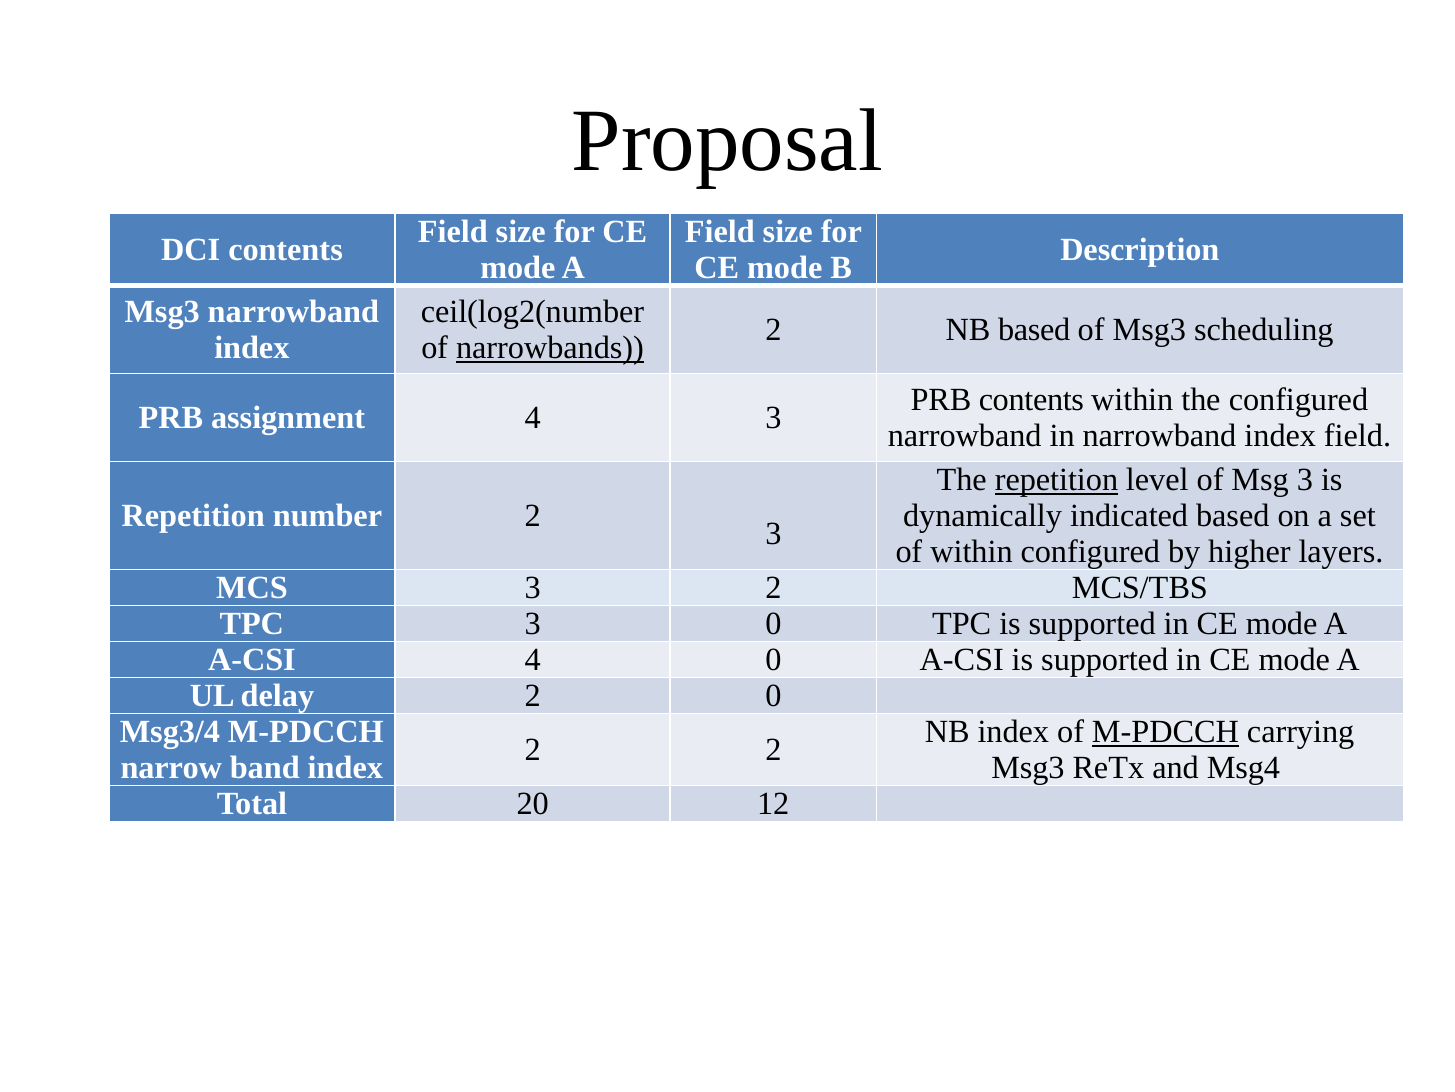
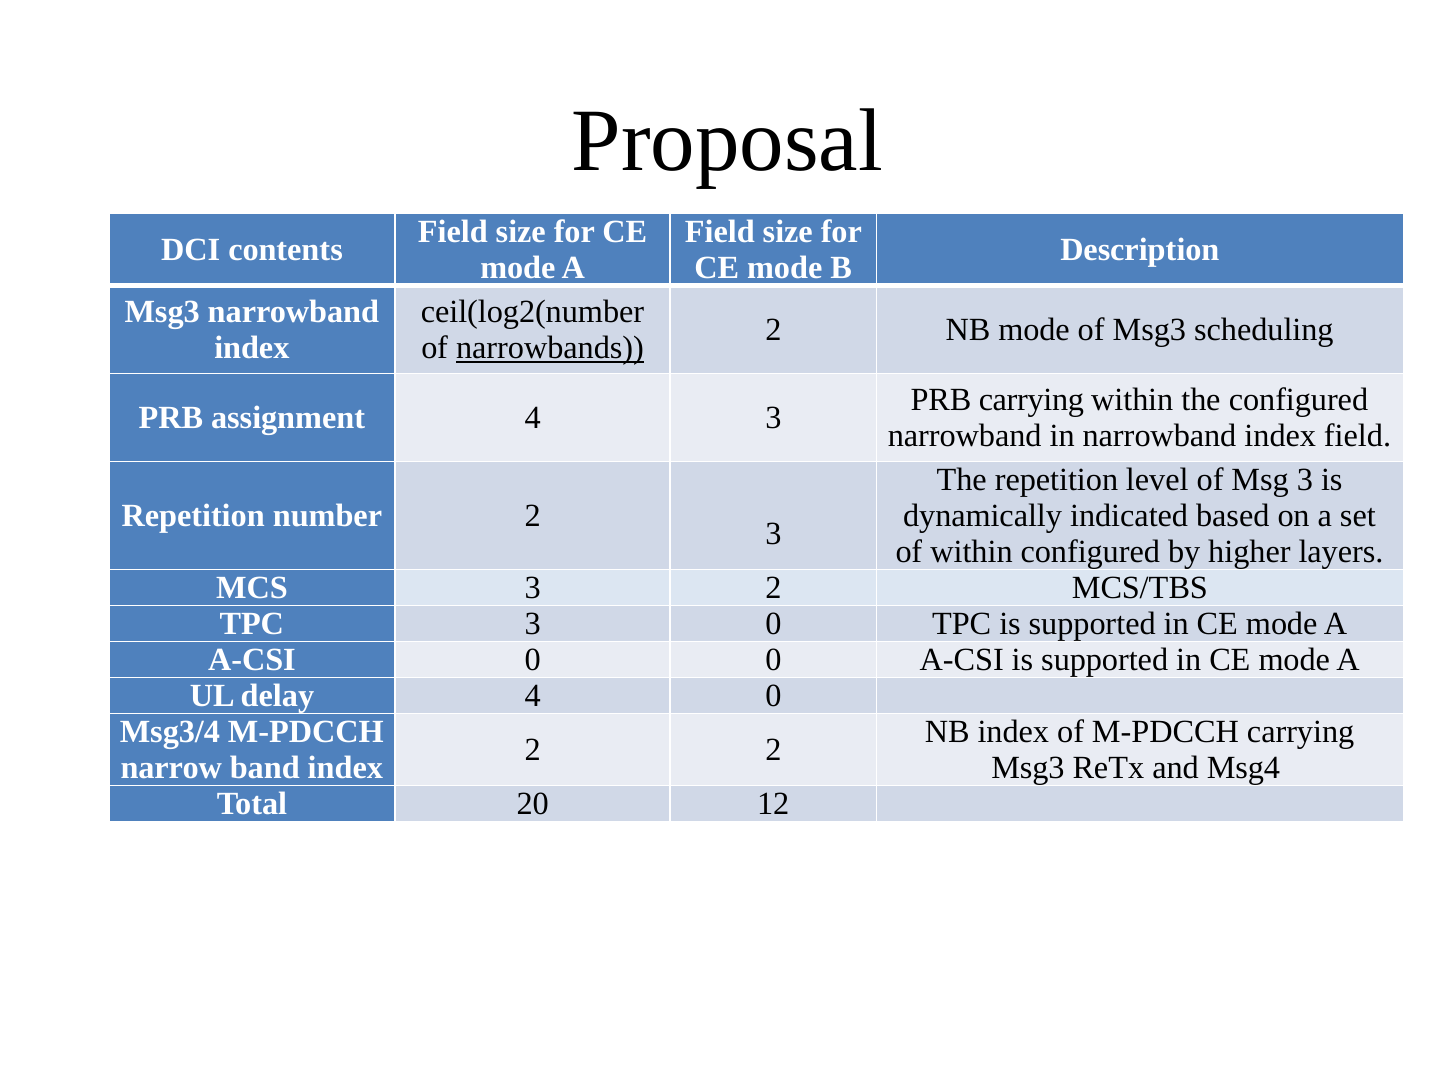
NB based: based -> mode
PRB contents: contents -> carrying
repetition at (1056, 480) underline: present -> none
A-CSI 4: 4 -> 0
delay 2: 2 -> 4
M-PDCCH at (1165, 731) underline: present -> none
